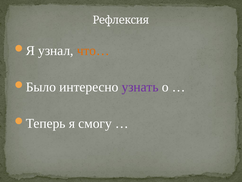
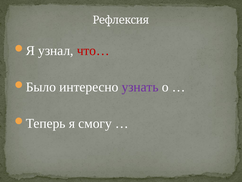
что… colour: orange -> red
